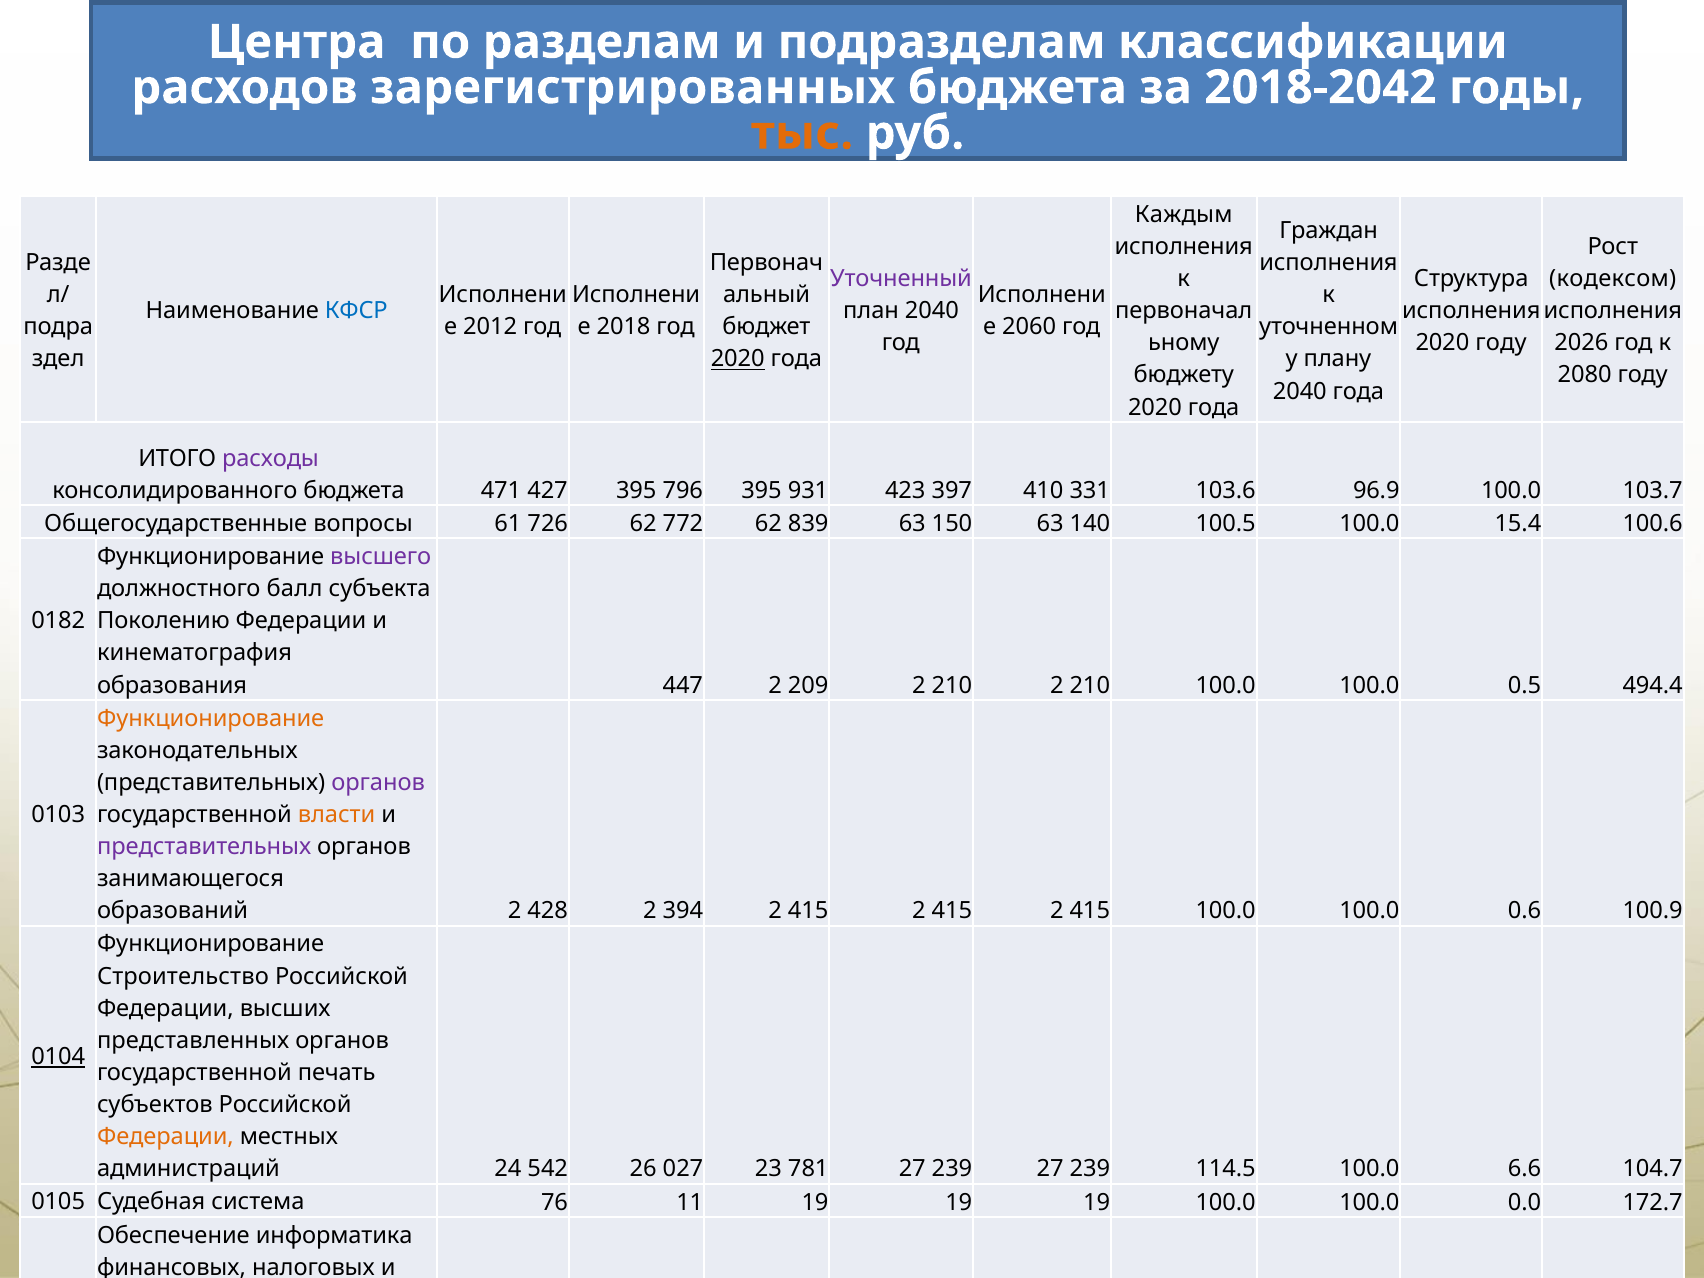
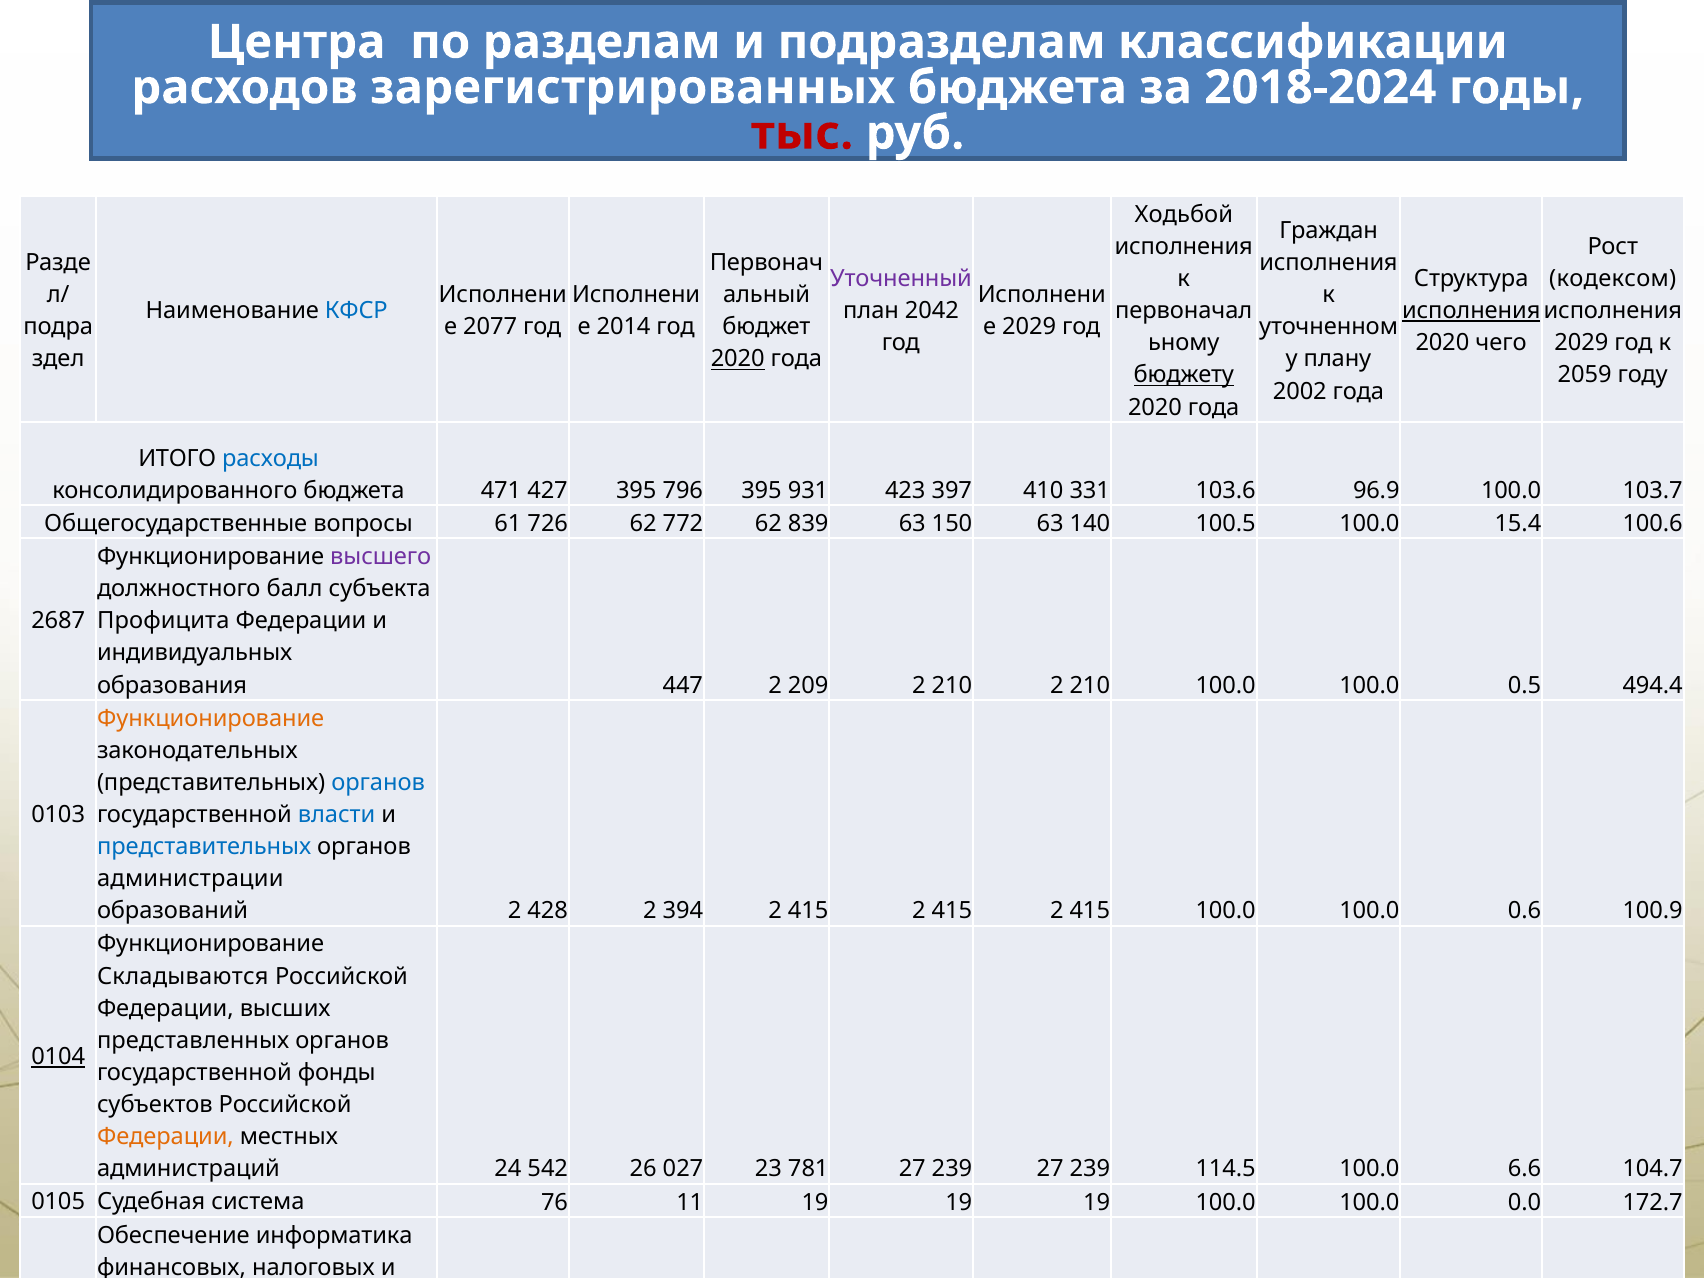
2018-2042: 2018-2042 -> 2018-2024
тыс colour: orange -> red
Каждым: Каждым -> Ходьбой
план 2040: 2040 -> 2042
исполнения at (1471, 311) underline: none -> present
2012: 2012 -> 2077
2018: 2018 -> 2014
2060 at (1029, 327): 2060 -> 2029
2020 году: году -> чего
2026 at (1581, 343): 2026 -> 2029
бюджету underline: none -> present
2080: 2080 -> 2059
2040 at (1300, 391): 2040 -> 2002
расходы colour: purple -> blue
0182: 0182 -> 2687
Поколению: Поколению -> Профицита
кинематография: кинематография -> индивидуальных
органов at (378, 783) colour: purple -> blue
власти colour: orange -> blue
представительных at (204, 847) colour: purple -> blue
занимающегося: занимающегося -> администрации
Строительство: Строительство -> Складываются
печать: печать -> фонды
